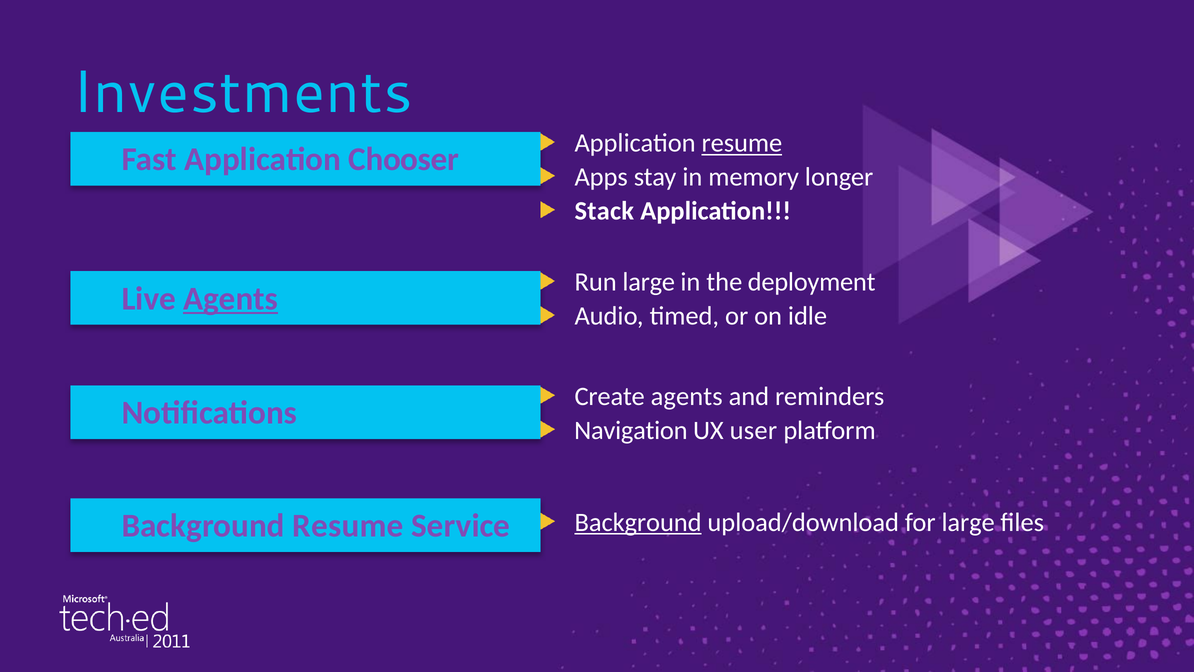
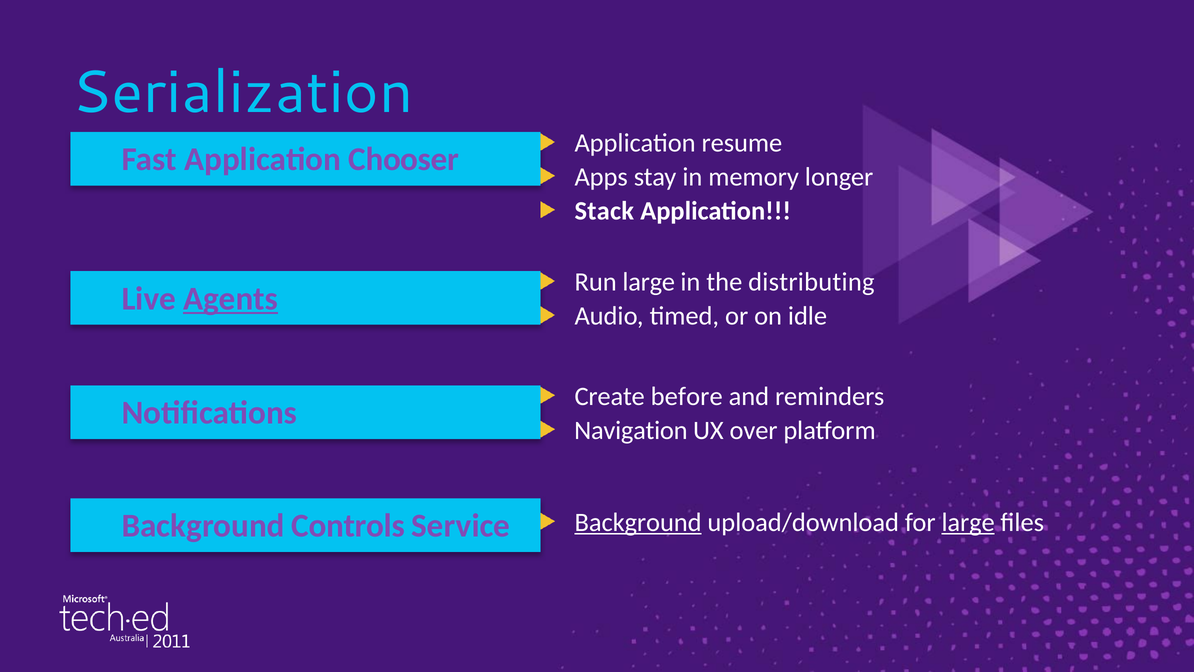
Investments: Investments -> Serialization
resume at (742, 143) underline: present -> none
deployment: deployment -> distributing
Create agents: agents -> before
user: user -> over
Background Resume: Resume -> Controls
large at (968, 522) underline: none -> present
